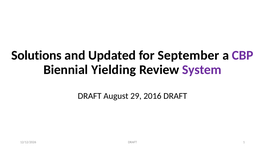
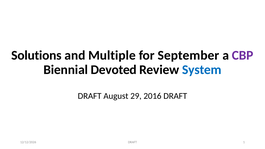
Updated: Updated -> Multiple
Yielding: Yielding -> Devoted
System colour: purple -> blue
